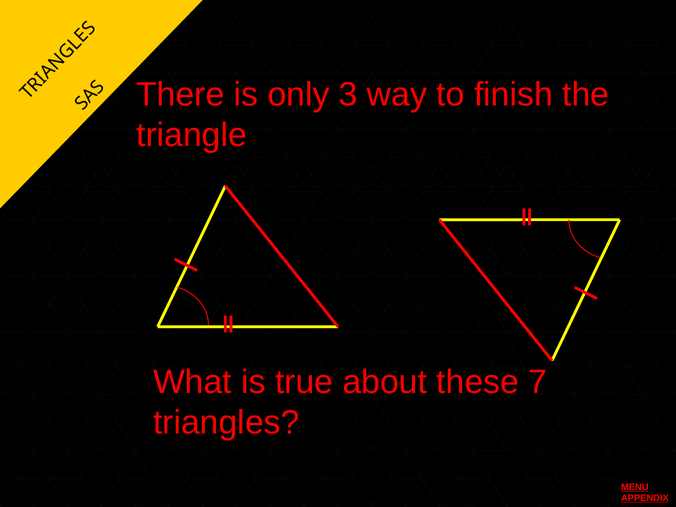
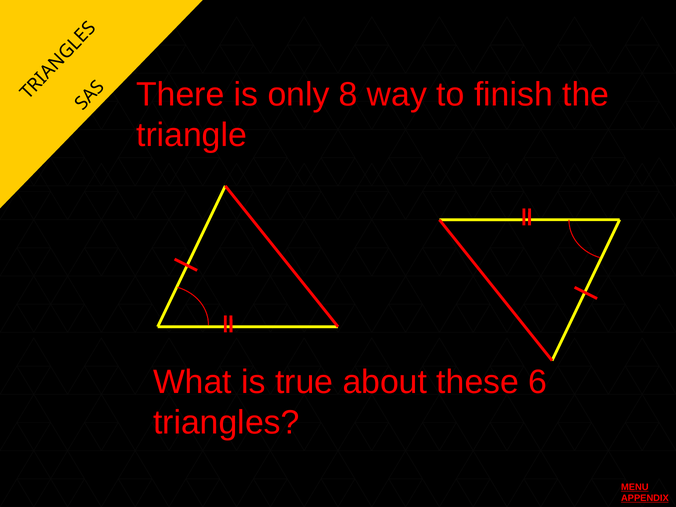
3: 3 -> 8
7: 7 -> 6
